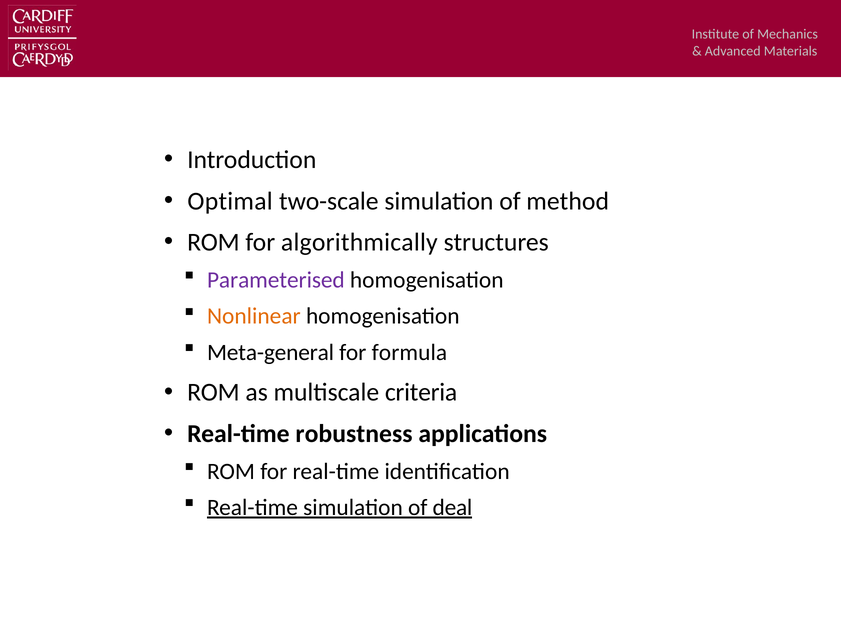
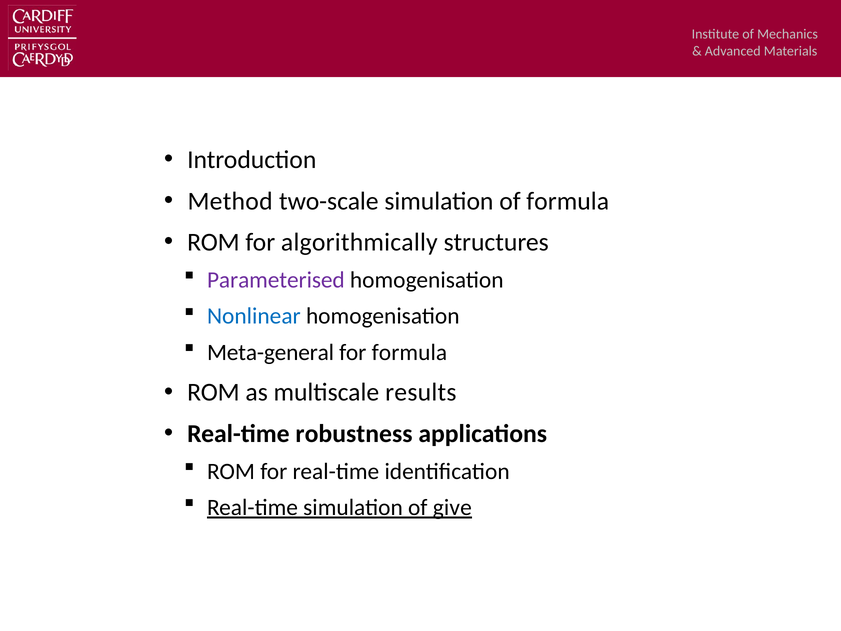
Optimal: Optimal -> Method
of method: method -> formula
Nonlinear colour: orange -> blue
criteria: criteria -> results
deal: deal -> give
